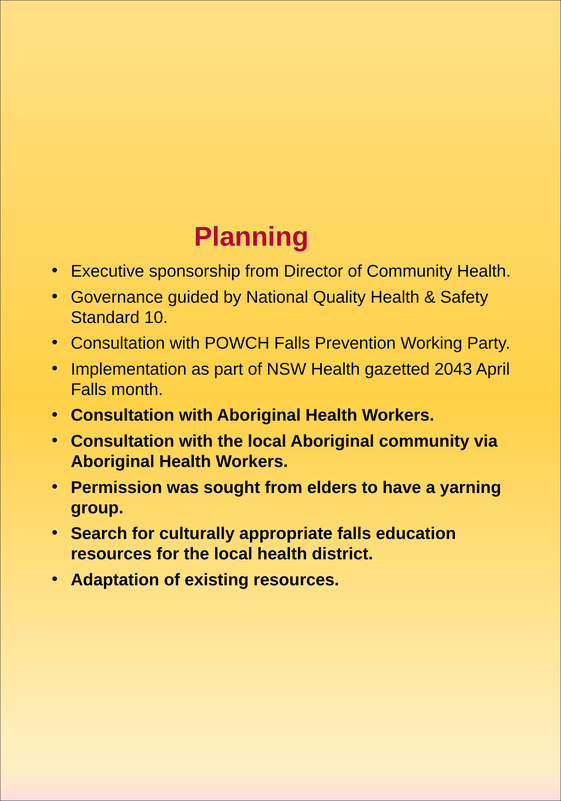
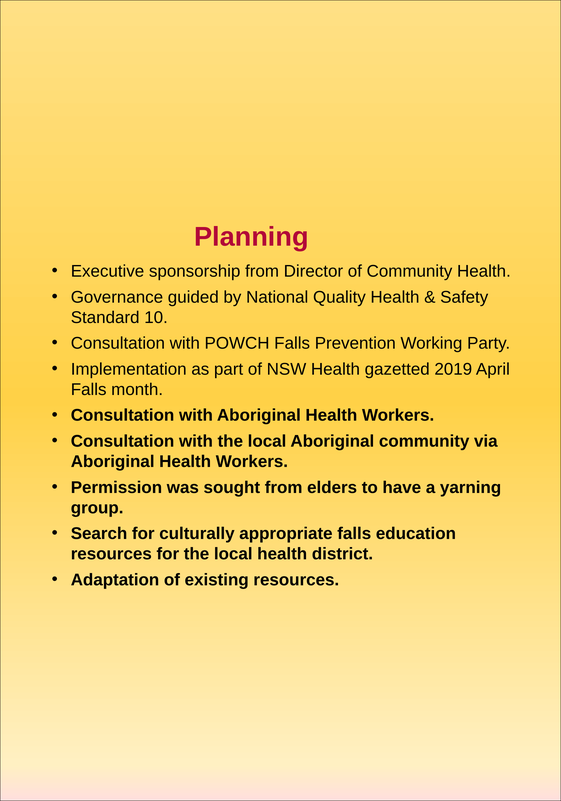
2043: 2043 -> 2019
